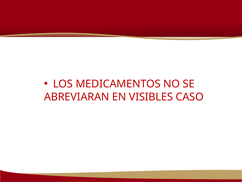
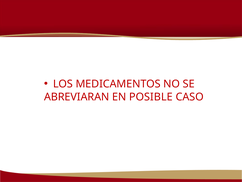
VISIBLES: VISIBLES -> POSIBLE
